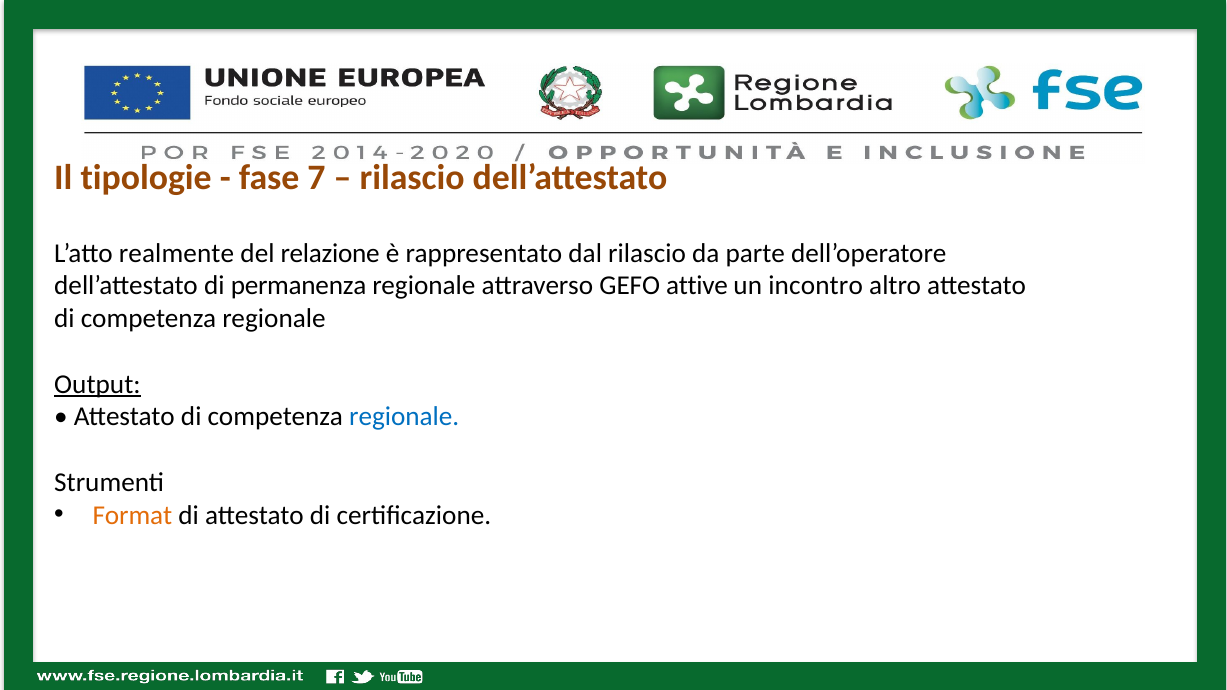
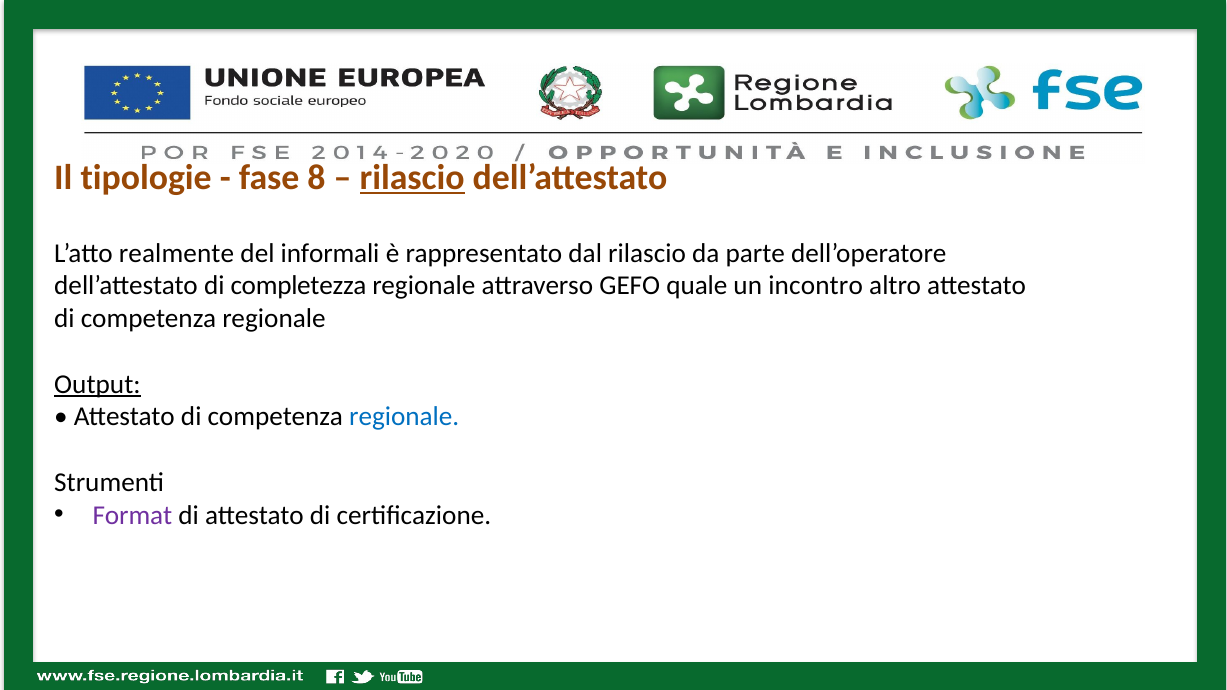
7: 7 -> 8
rilascio at (412, 177) underline: none -> present
relazione: relazione -> informali
permanenza: permanenza -> completezza
attive: attive -> quale
Format colour: orange -> purple
